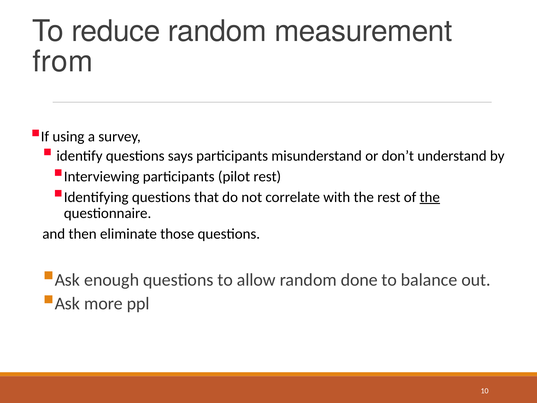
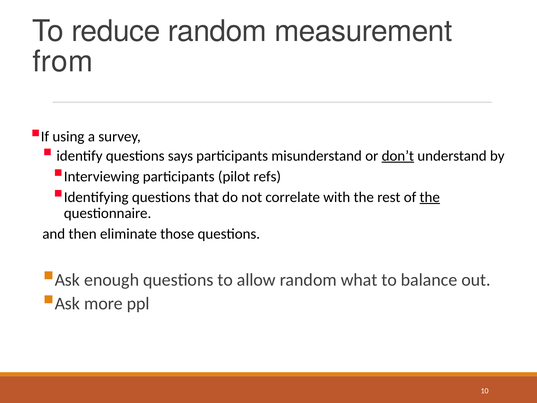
don’t underline: none -> present
pilot rest: rest -> refs
done: done -> what
